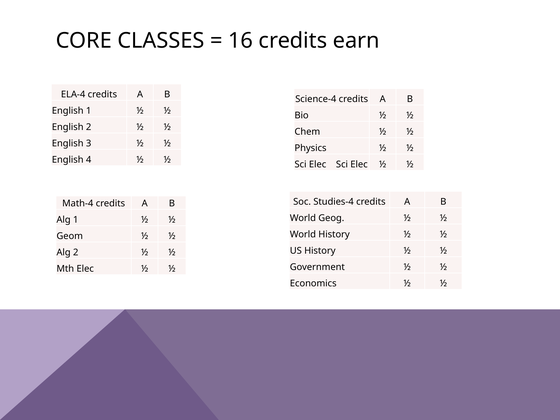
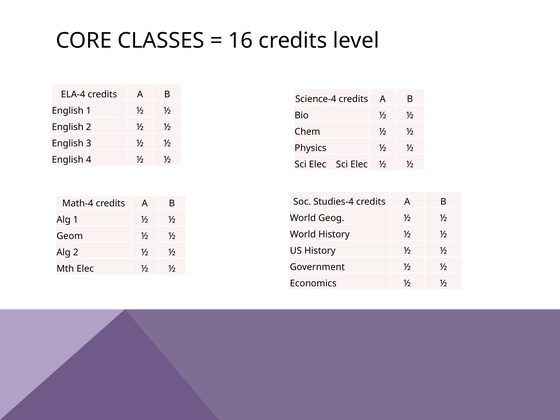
earn: earn -> level
